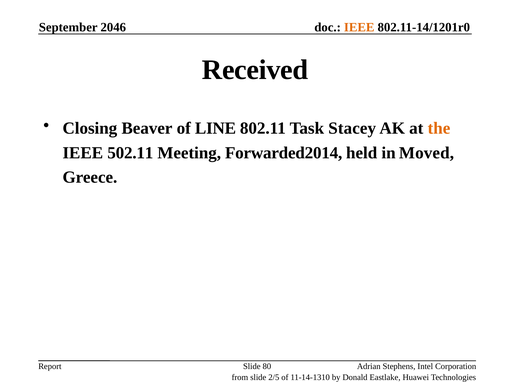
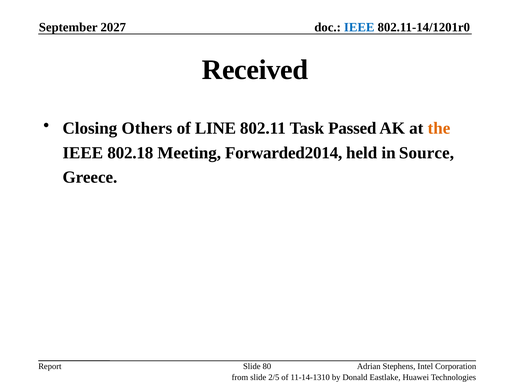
2046: 2046 -> 2027
IEEE at (359, 27) colour: orange -> blue
Beaver: Beaver -> Others
Stacey: Stacey -> Passed
502.11: 502.11 -> 802.18
Moved: Moved -> Source
